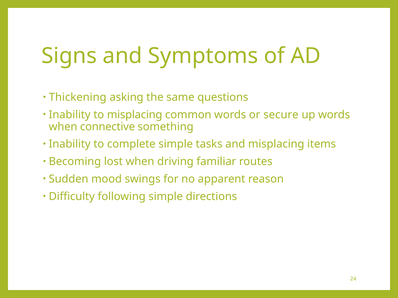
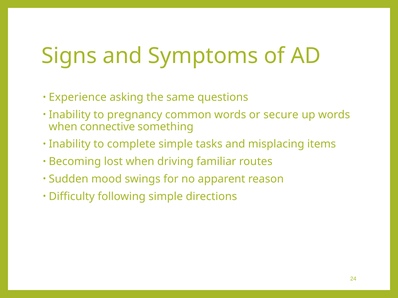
Thickening: Thickening -> Experience
to misplacing: misplacing -> pregnancy
